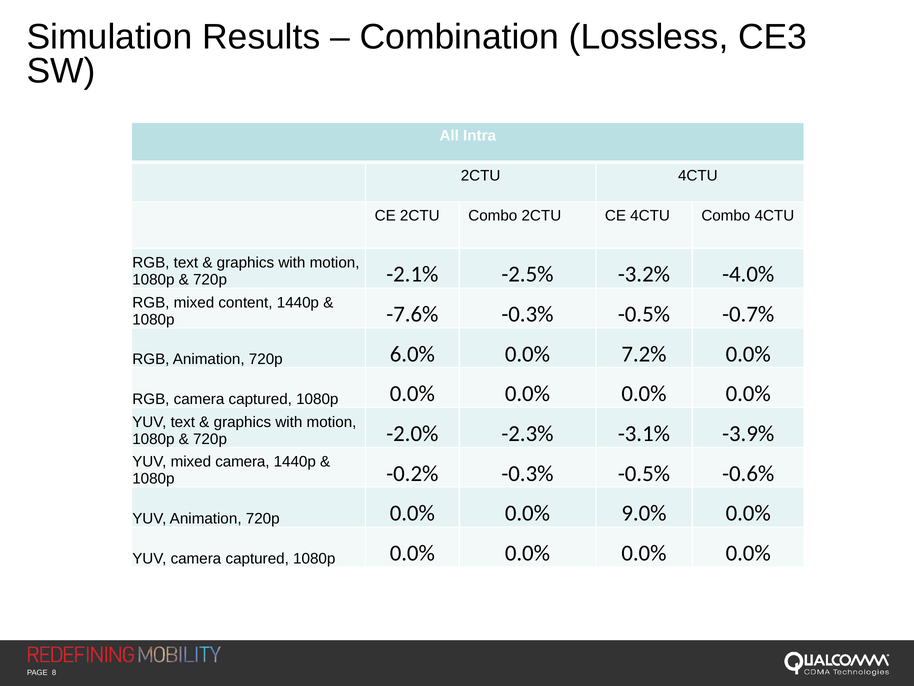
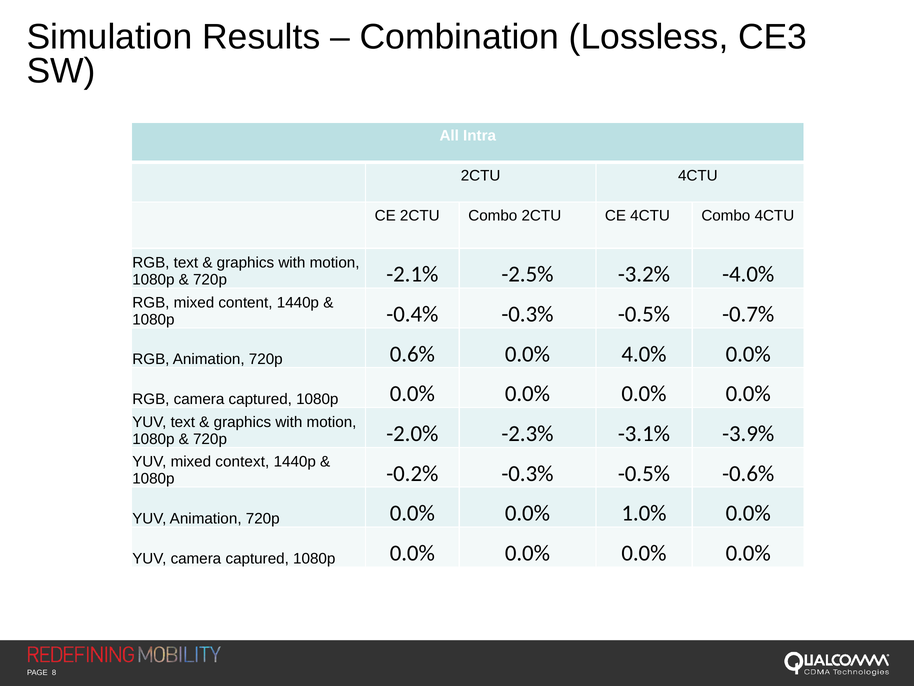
-7.6%: -7.6% -> -0.4%
6.0%: 6.0% -> 0.6%
7.2%: 7.2% -> 4.0%
mixed camera: camera -> context
9.0%: 9.0% -> 1.0%
